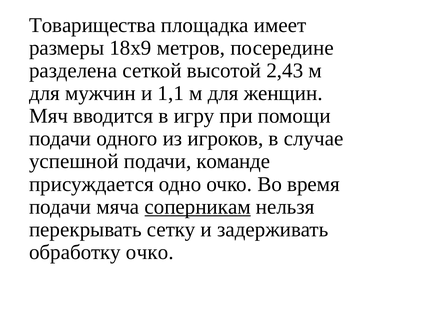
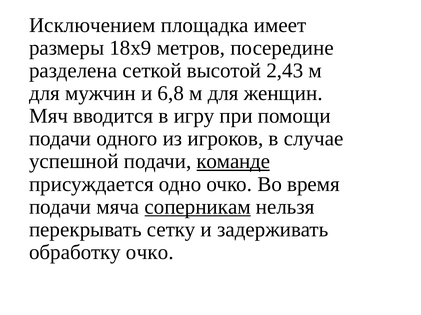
Товарищества: Товарищества -> Исключением
1,1: 1,1 -> 6,8
команде underline: none -> present
